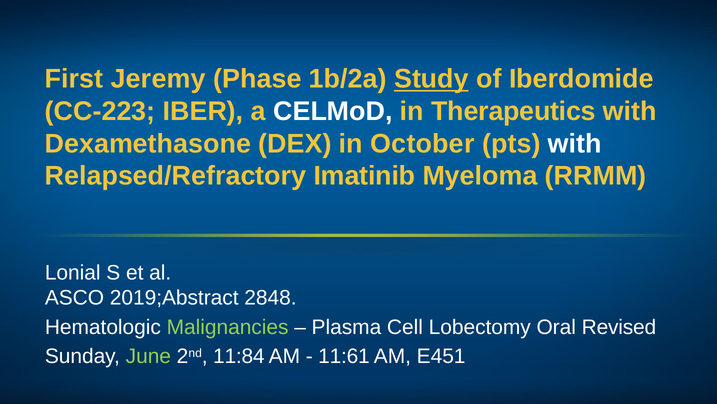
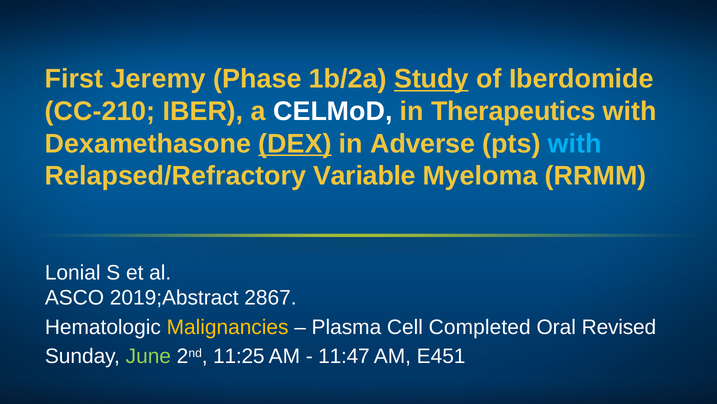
CC-223: CC-223 -> CC-210
DEX underline: none -> present
October: October -> Adverse
with at (575, 143) colour: white -> light blue
Imatinib: Imatinib -> Variable
2848: 2848 -> 2867
Malignancies colour: light green -> yellow
Lobectomy: Lobectomy -> Completed
11:84: 11:84 -> 11:25
11:61: 11:61 -> 11:47
